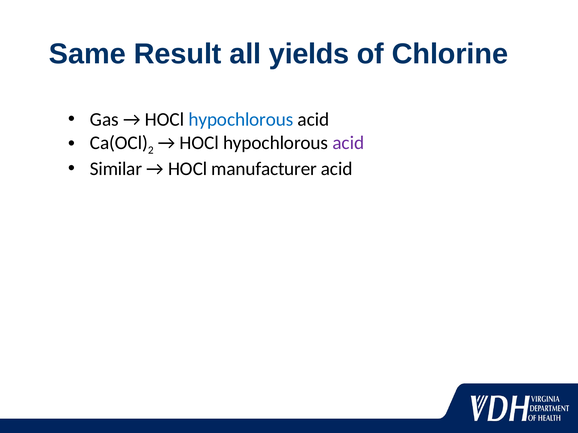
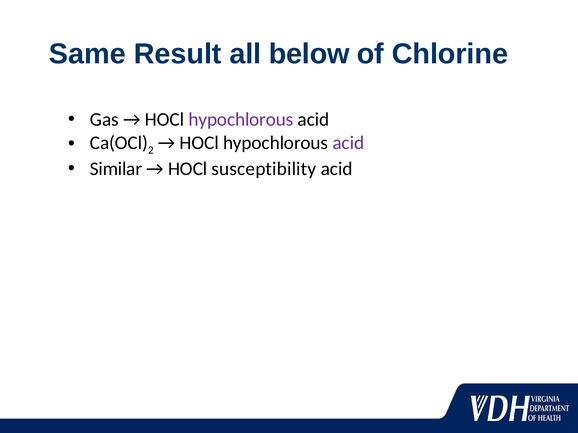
yields: yields -> below
hypochlorous at (241, 120) colour: blue -> purple
manufacturer: manufacturer -> susceptibility
